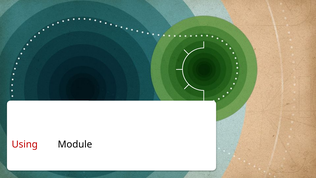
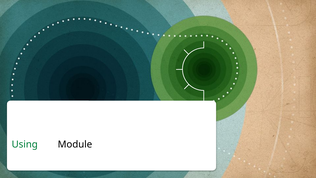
Using colour: red -> green
